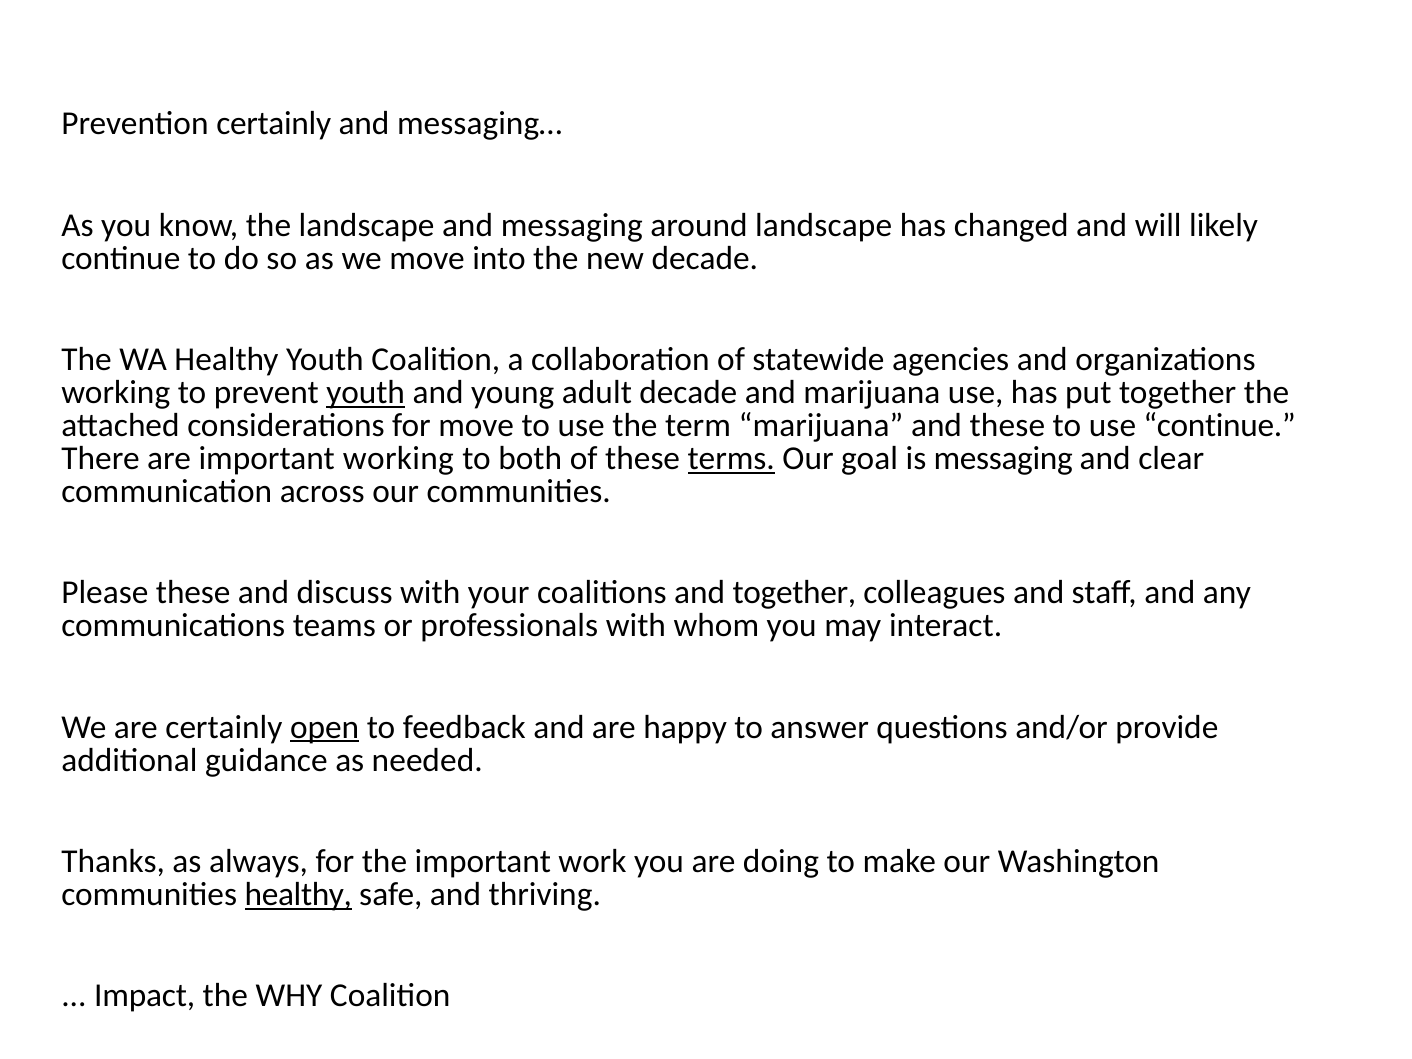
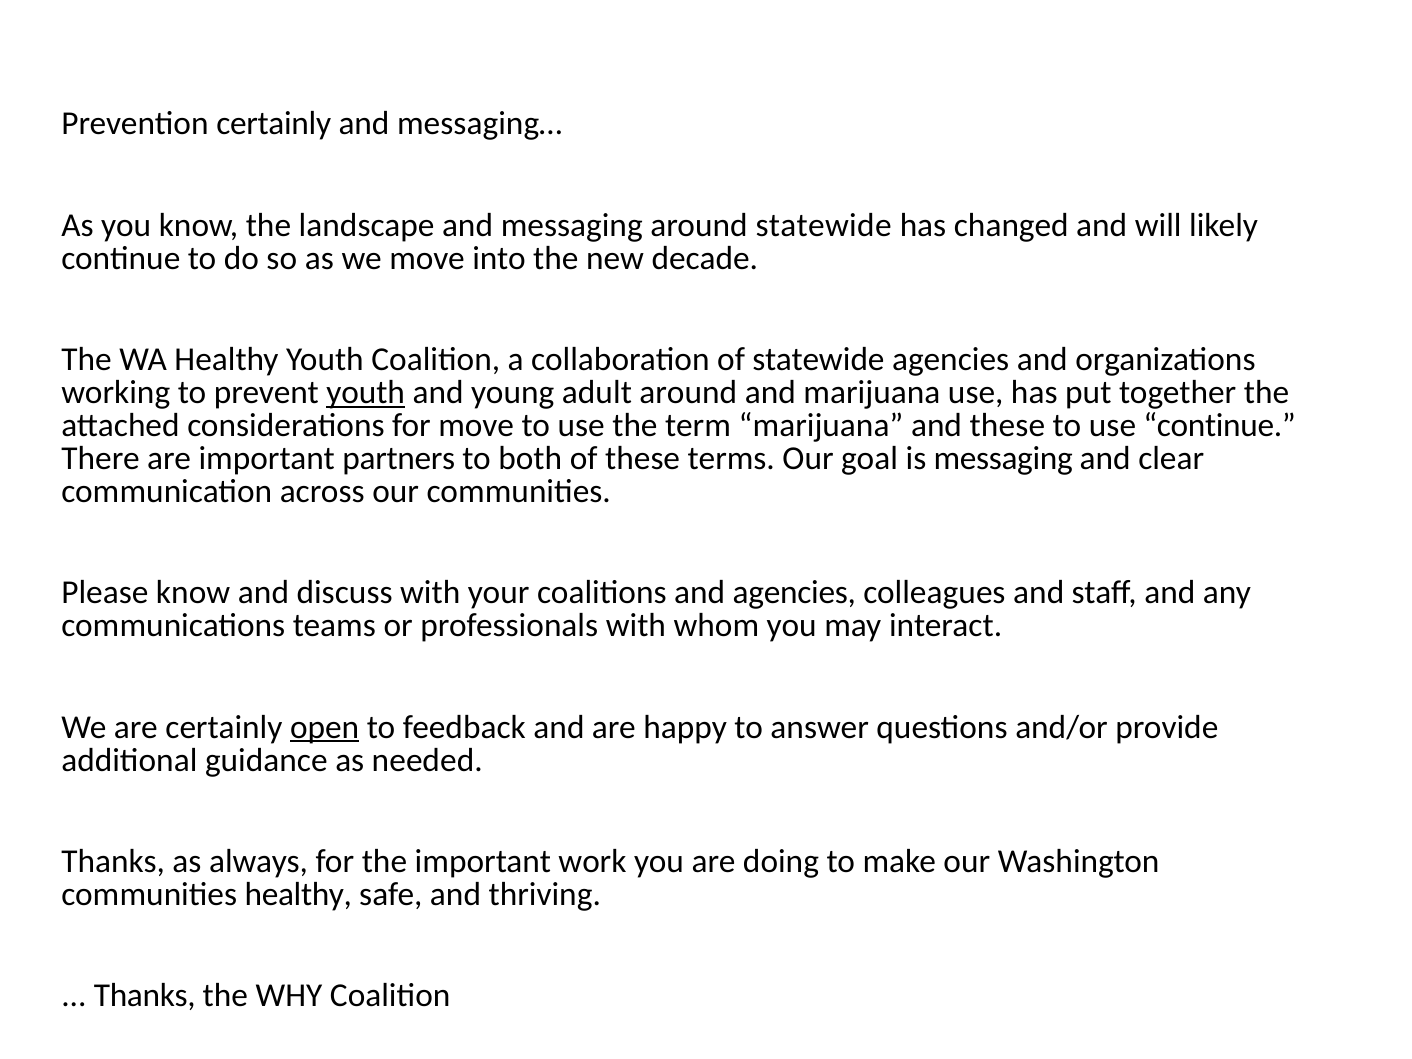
around landscape: landscape -> statewide
adult decade: decade -> around
important working: working -> partners
terms underline: present -> none
Please these: these -> know
and together: together -> agencies
healthy at (298, 894) underline: present -> none
Impact at (145, 996): Impact -> Thanks
